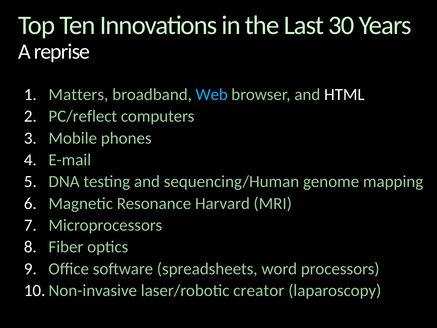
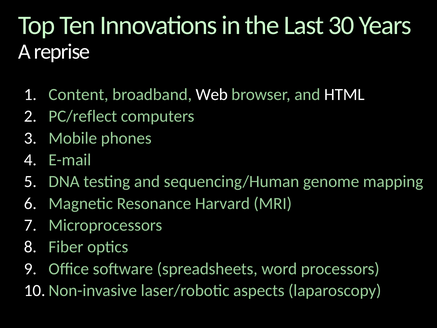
Matters: Matters -> Content
Web colour: light blue -> white
creator: creator -> aspects
